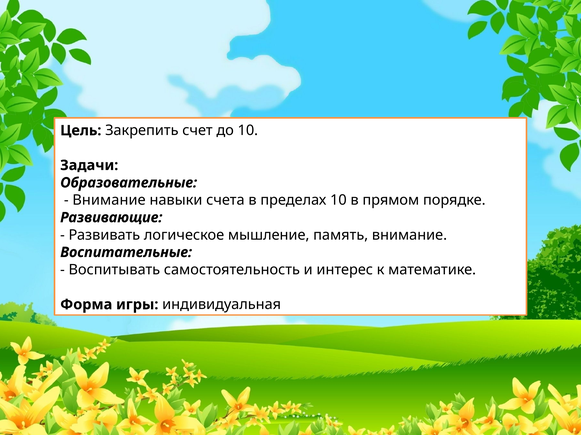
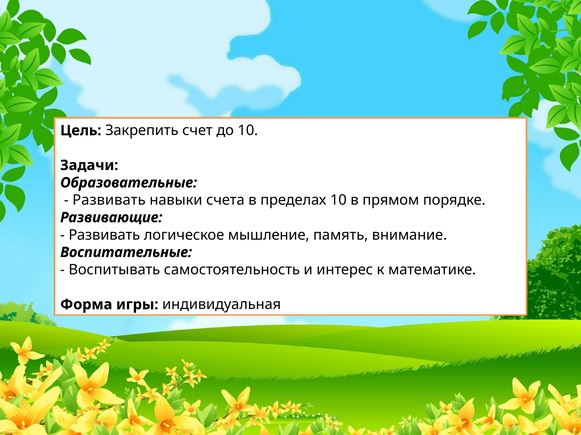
Внимание at (109, 200): Внимание -> Развивать
